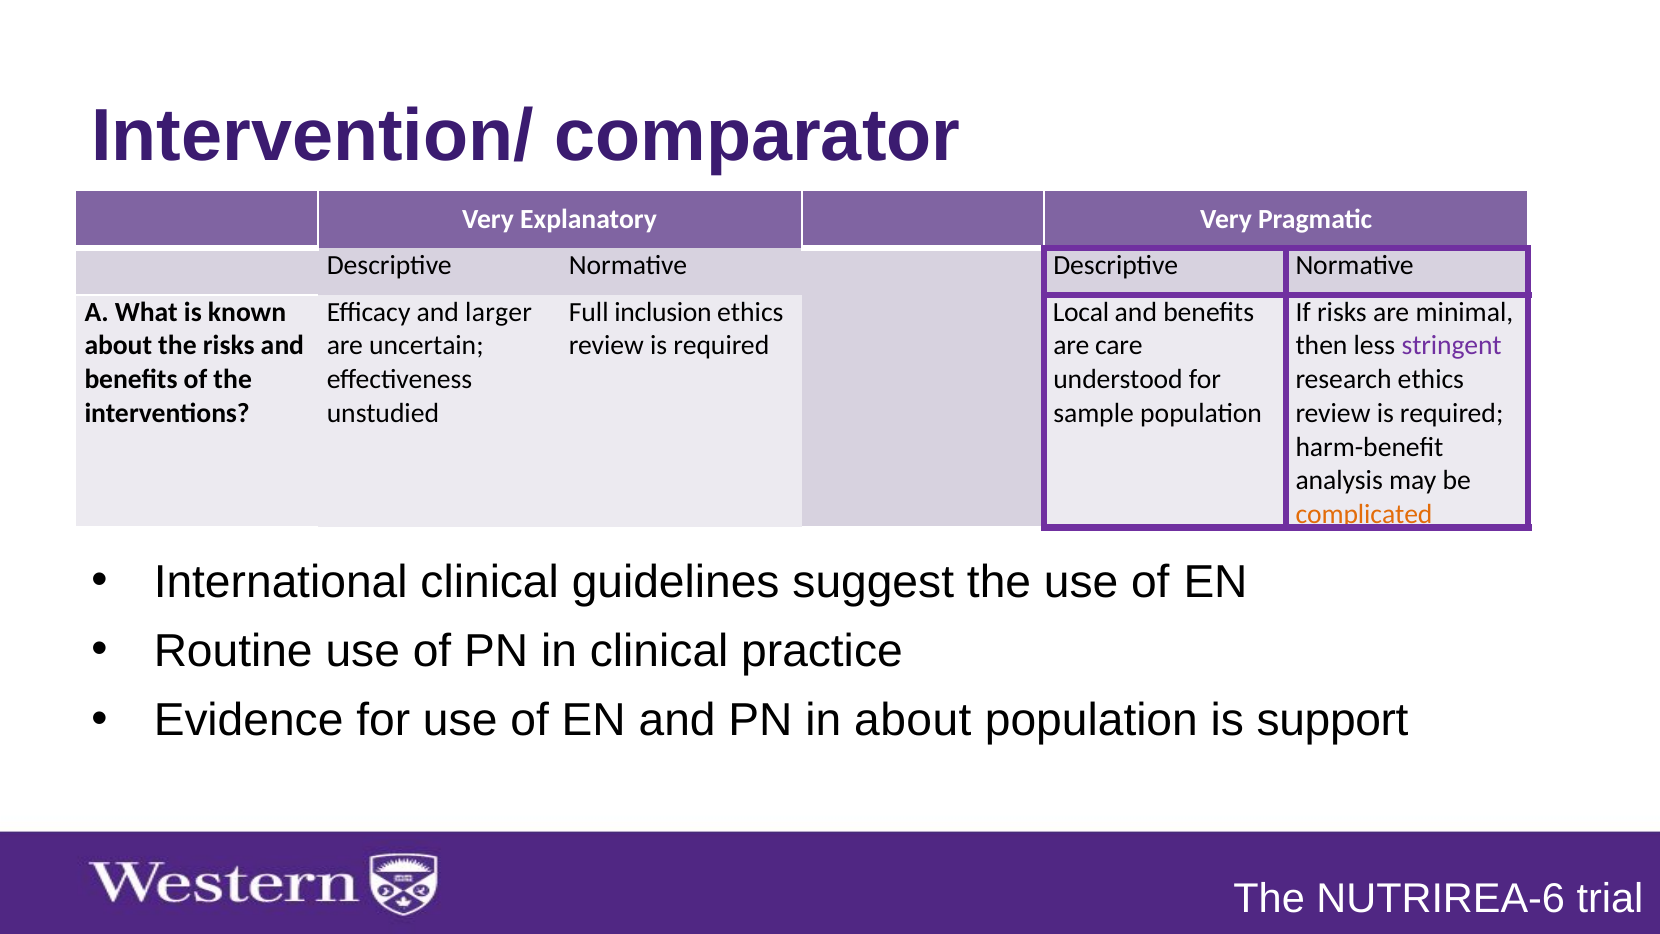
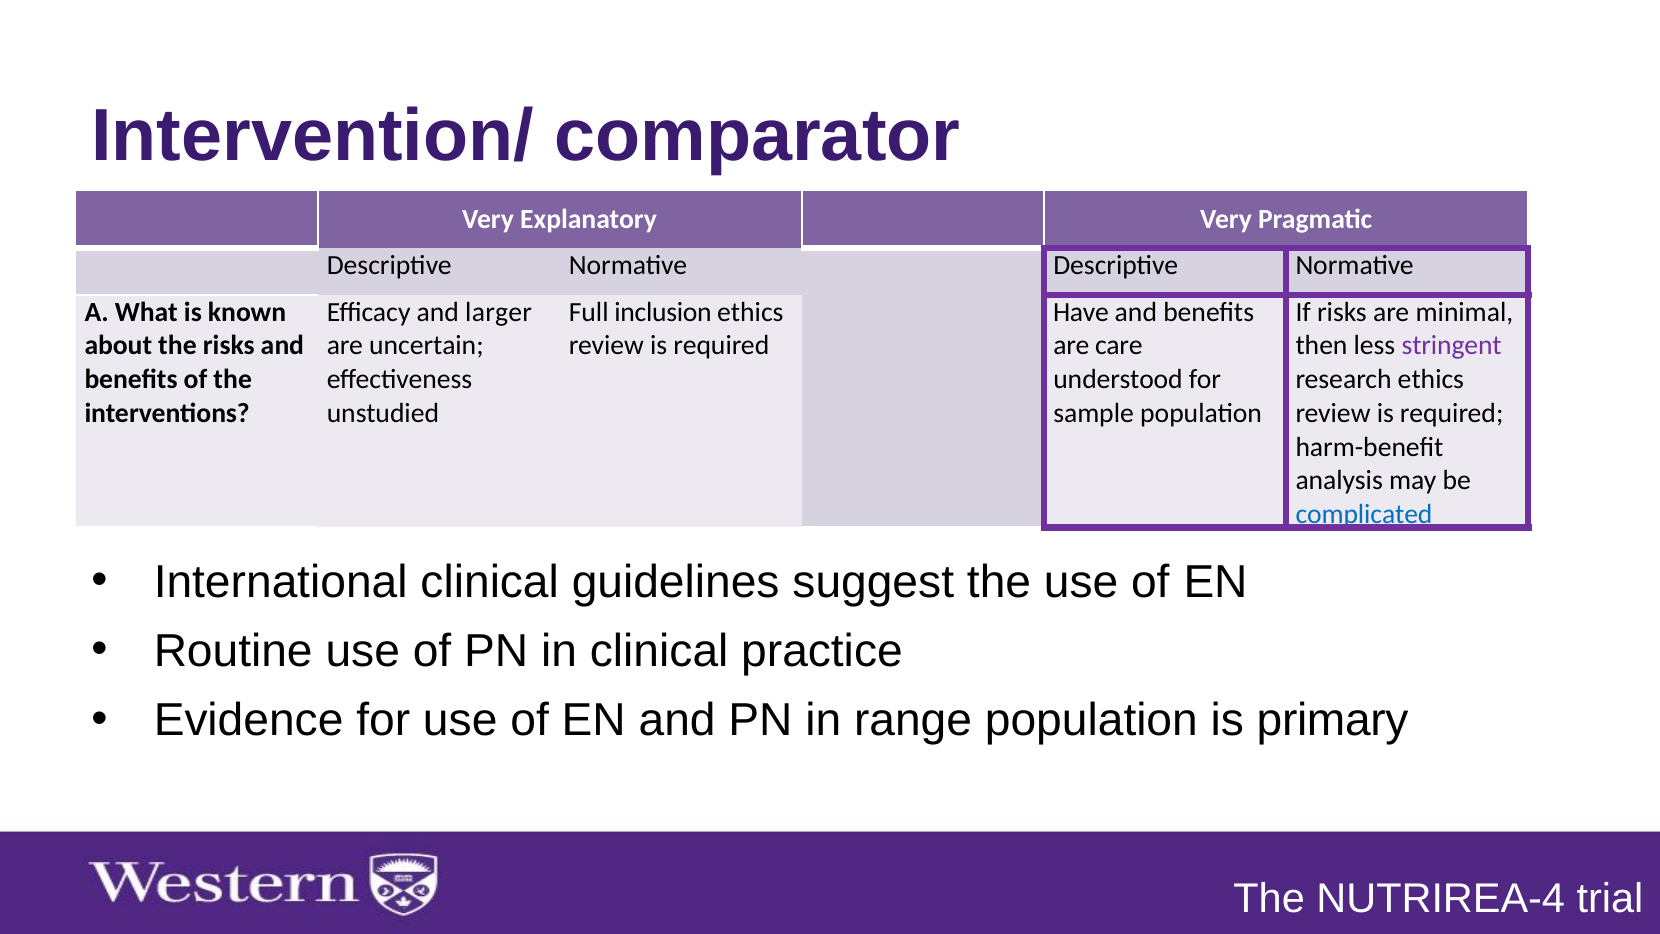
Local: Local -> Have
complicated colour: orange -> blue
in about: about -> range
support: support -> primary
NUTRIREA-6: NUTRIREA-6 -> NUTRIREA-4
